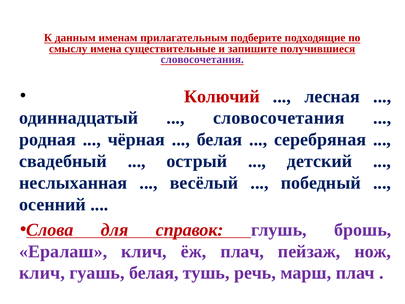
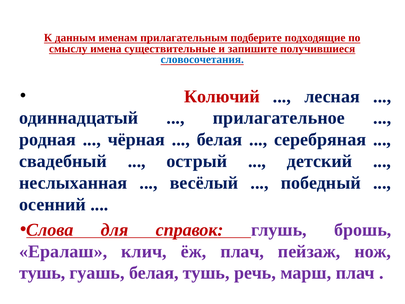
словосочетания at (202, 60) colour: purple -> blue
словосочетания at (279, 118): словосочетания -> прилагательное
клич at (42, 273): клич -> тушь
